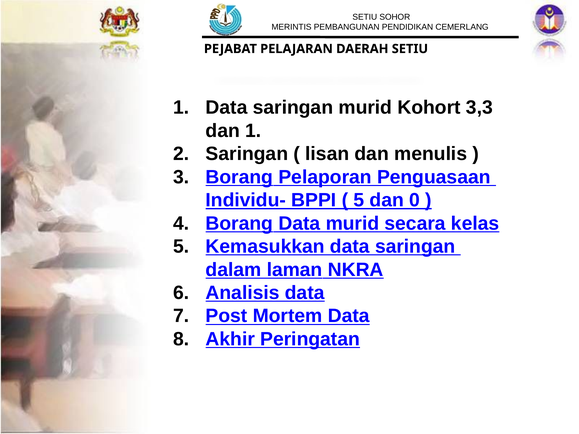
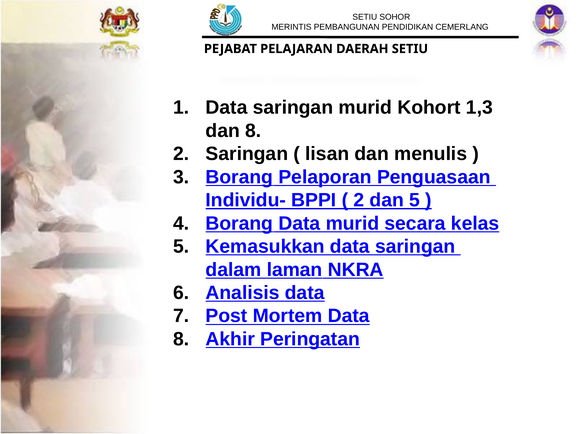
3,3: 3,3 -> 1,3
dan 1: 1 -> 8
5 at (359, 200): 5 -> 2
dan 0: 0 -> 5
